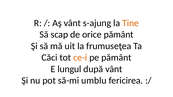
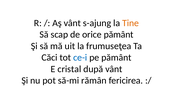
ce-i colour: orange -> blue
lungul: lungul -> cristal
umblu: umblu -> rămân
